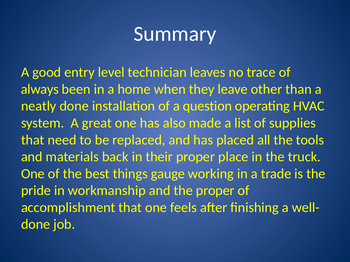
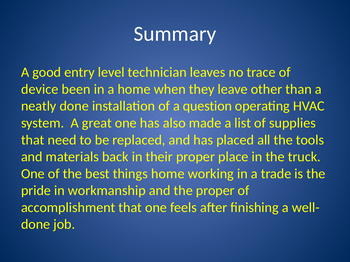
always: always -> device
things gauge: gauge -> home
